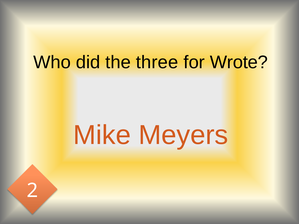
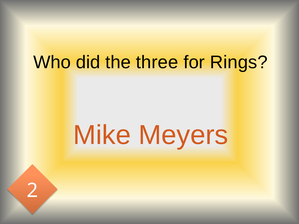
Wrote: Wrote -> Rings
